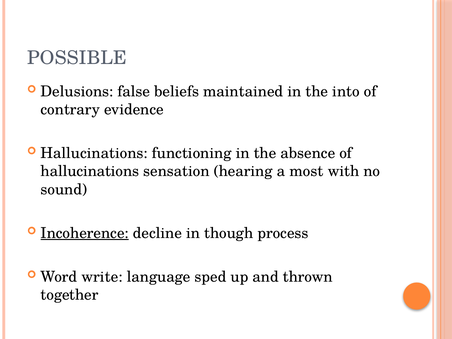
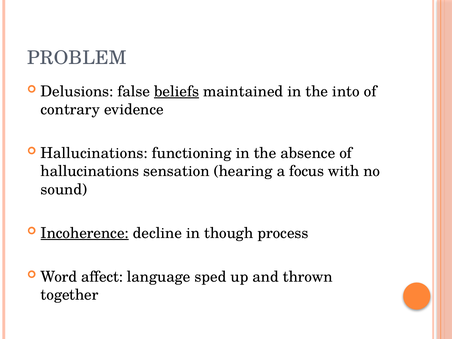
POSSIBLE: POSSIBLE -> PROBLEM
beliefs underline: none -> present
most: most -> focus
write: write -> affect
